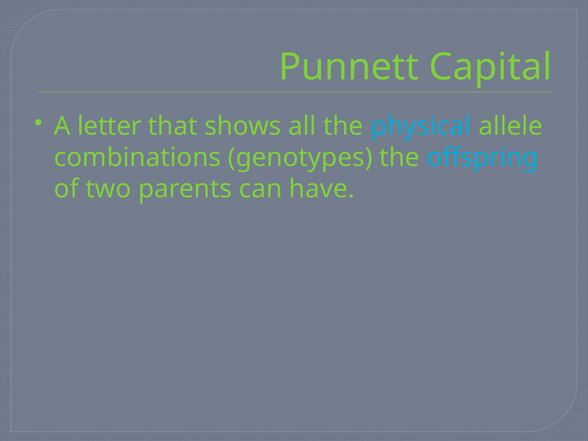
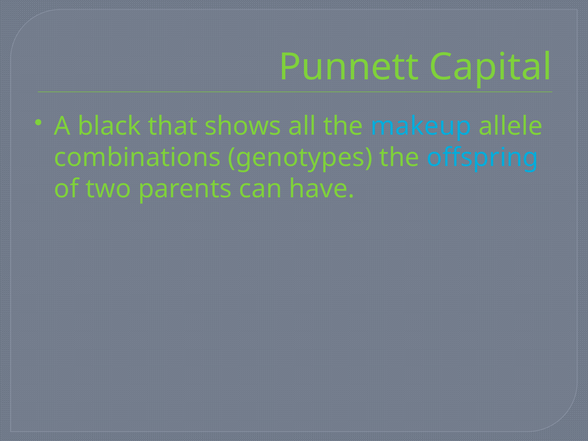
letter: letter -> black
physical: physical -> makeup
